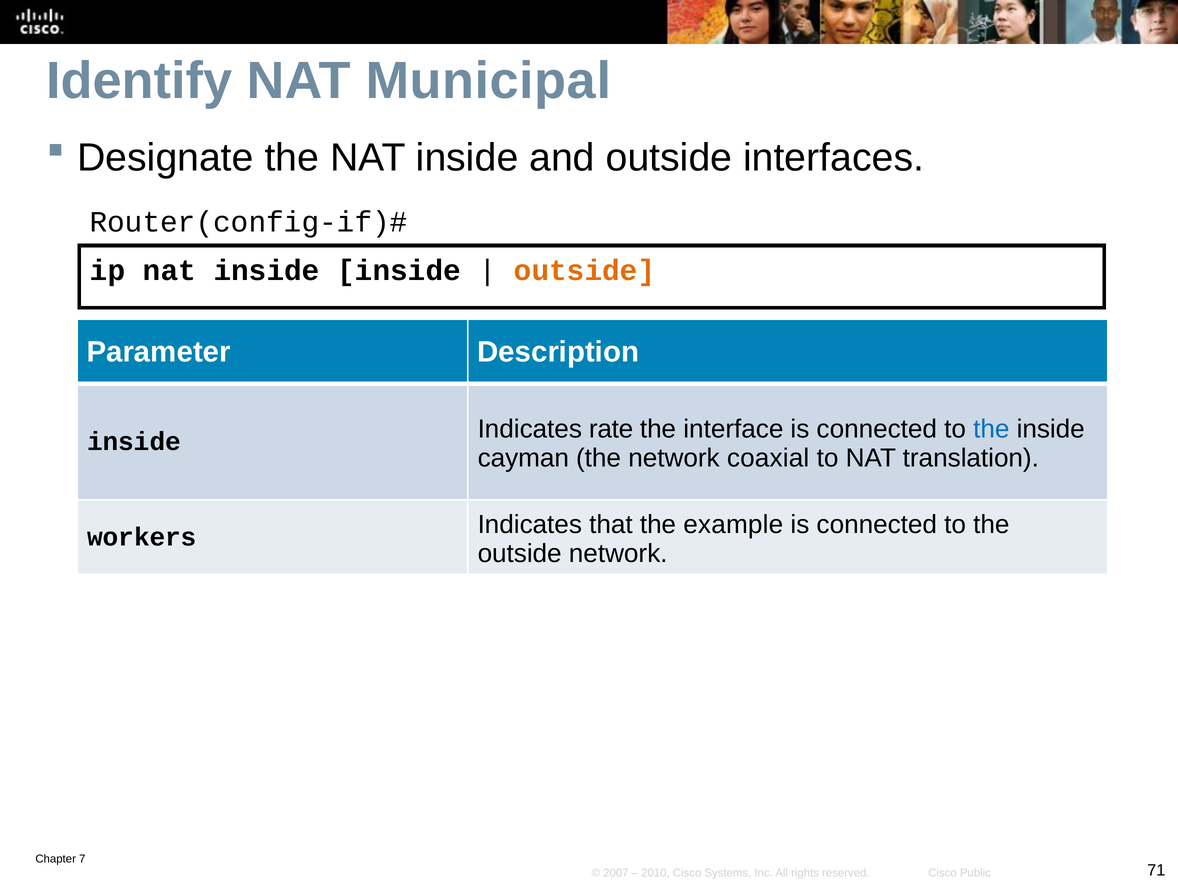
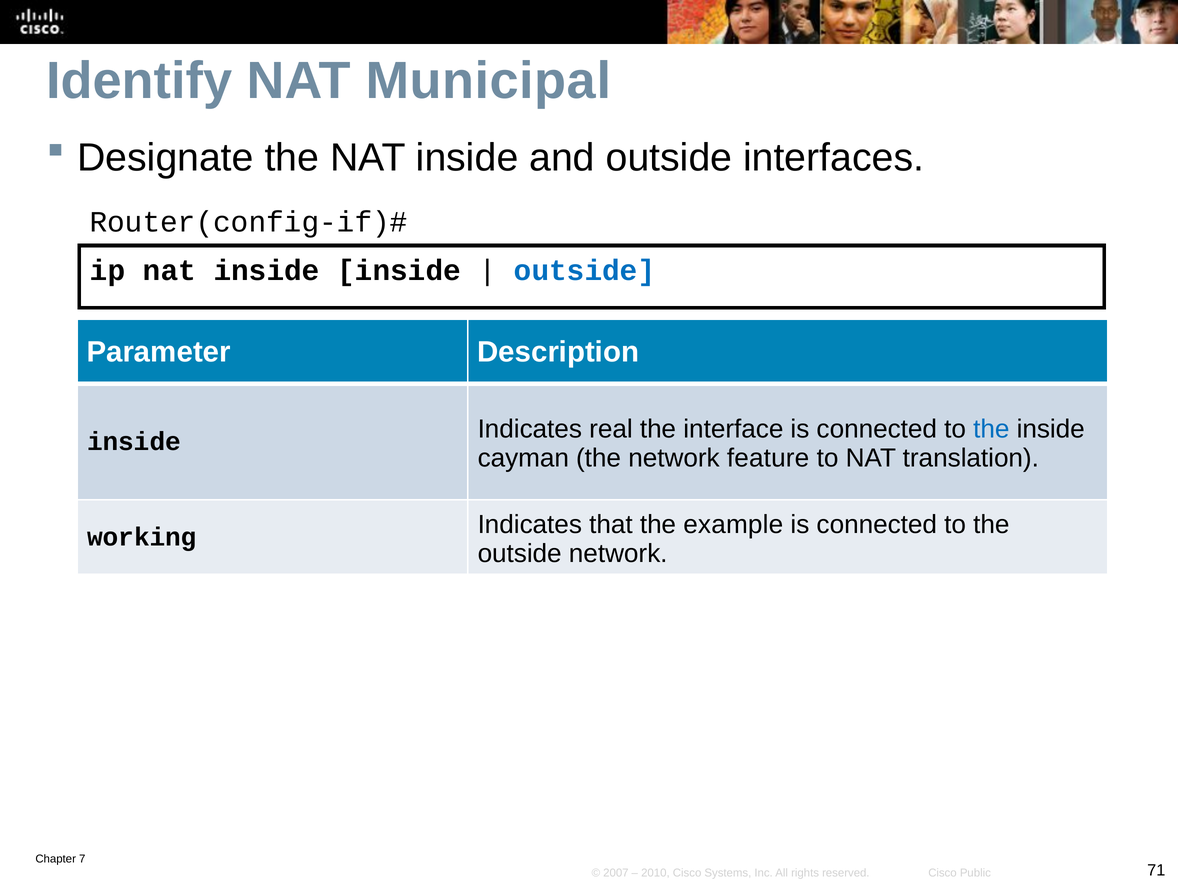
outside at (585, 270) colour: orange -> blue
rate: rate -> real
coaxial: coaxial -> feature
workers: workers -> working
